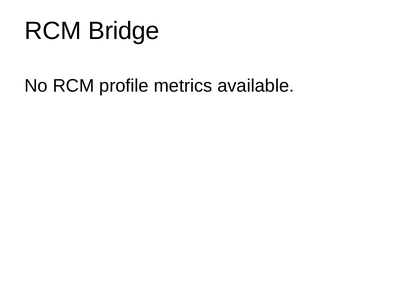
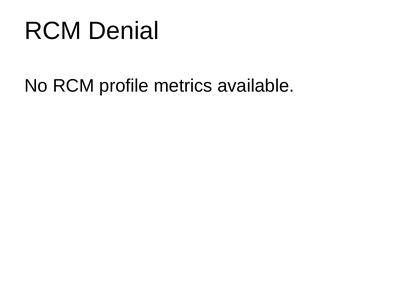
Bridge: Bridge -> Denial
